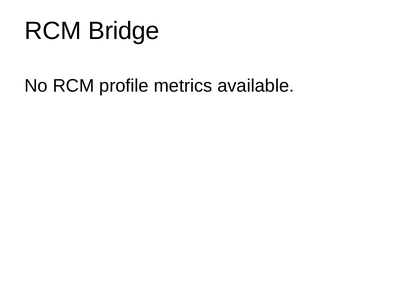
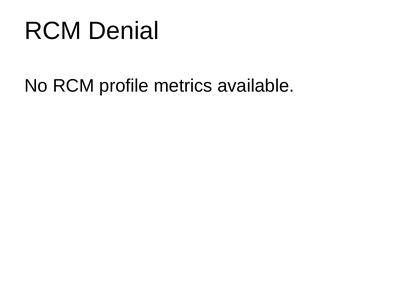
Bridge: Bridge -> Denial
